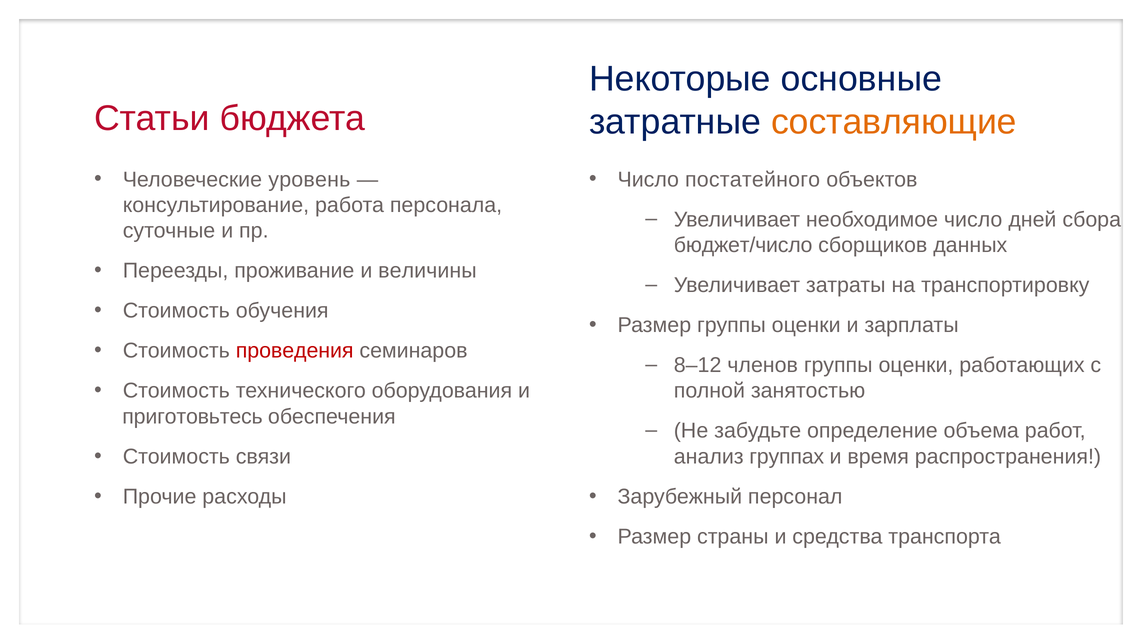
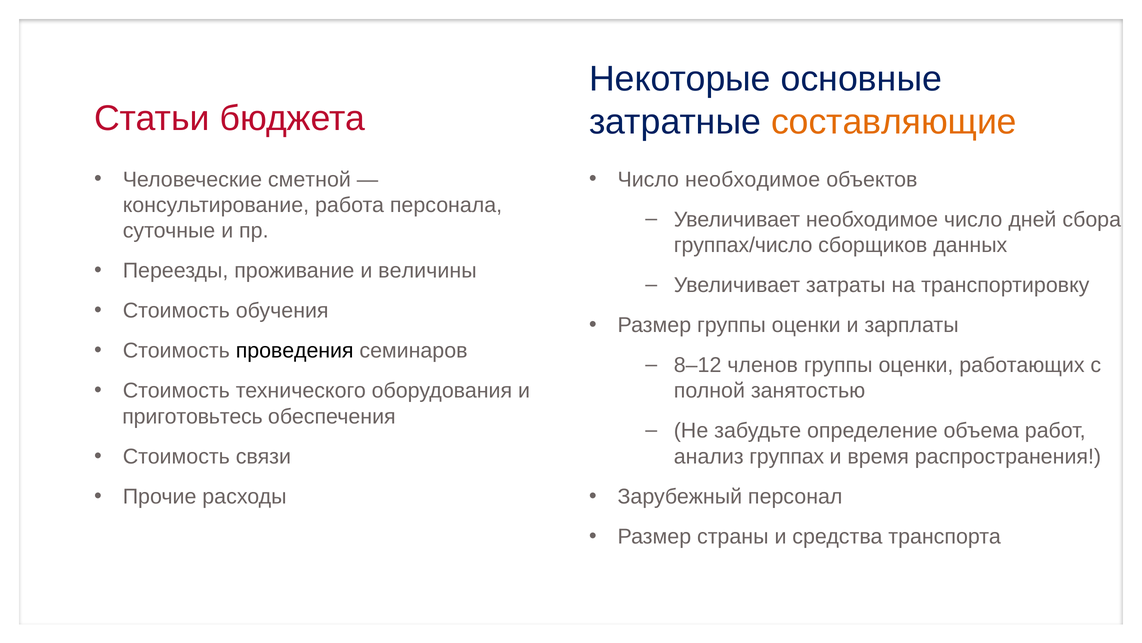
уровень: уровень -> сметной
Число постатейного: постатейного -> необходимое
бюджет/число: бюджет/число -> группах/число
проведения colour: red -> black
